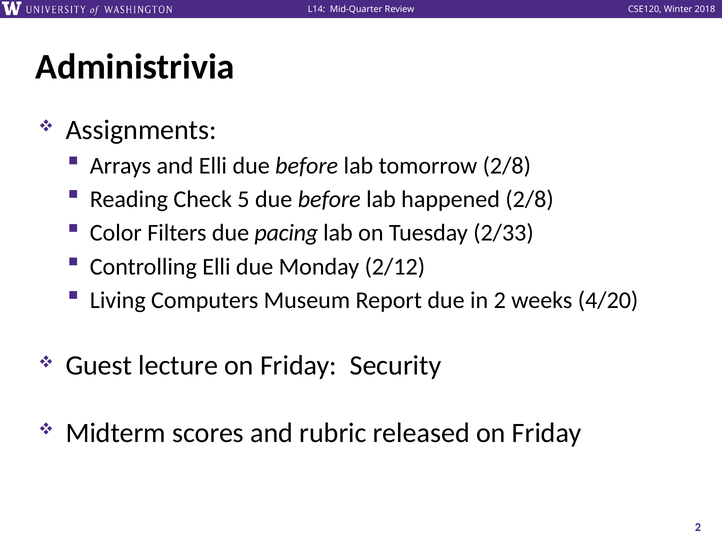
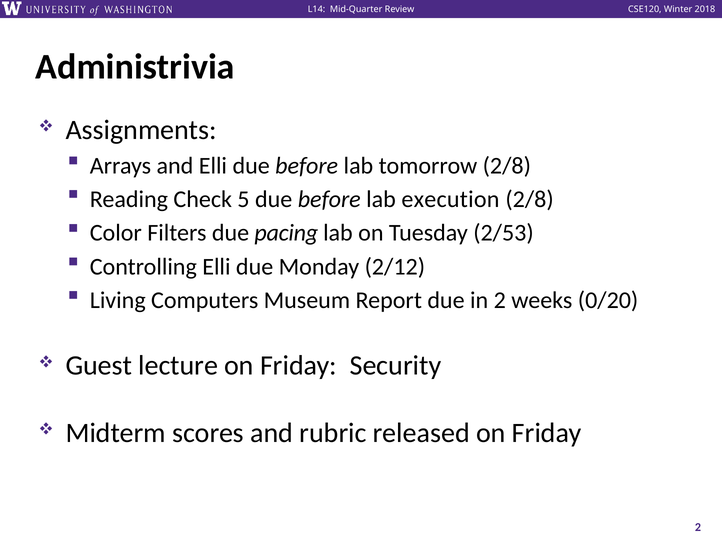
happened: happened -> execution
2/33: 2/33 -> 2/53
4/20: 4/20 -> 0/20
